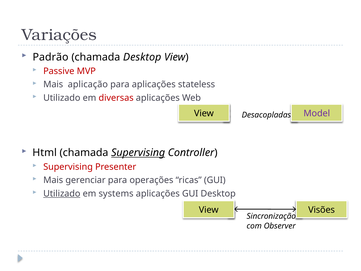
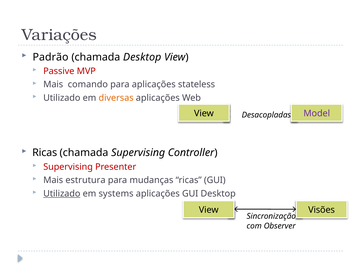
aplicação: aplicação -> comando
diversas colour: red -> orange
Html at (45, 153): Html -> Ricas
Supervising at (138, 153) underline: present -> none
gerenciar: gerenciar -> estrutura
operações: operações -> mudanças
